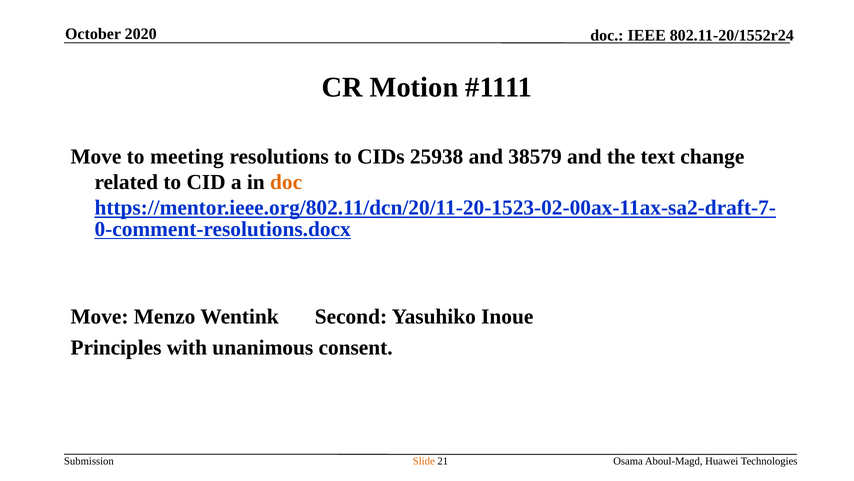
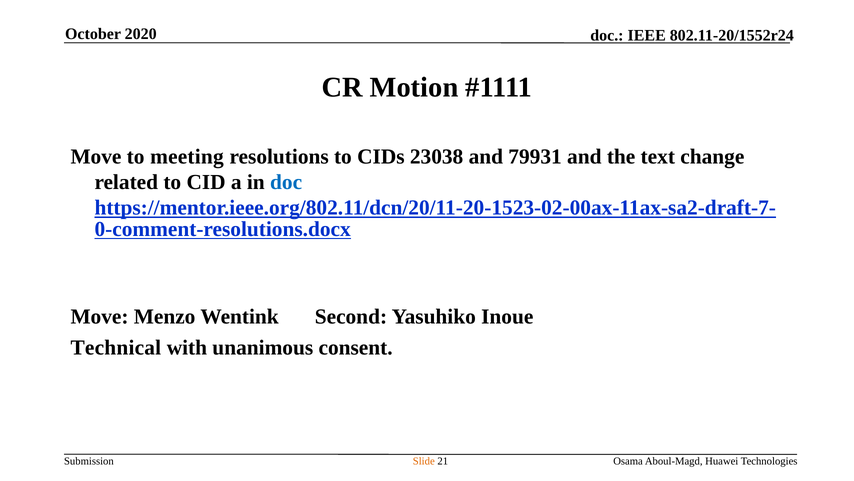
25938: 25938 -> 23038
38579: 38579 -> 79931
doc at (286, 182) colour: orange -> blue
Principles: Principles -> Technical
